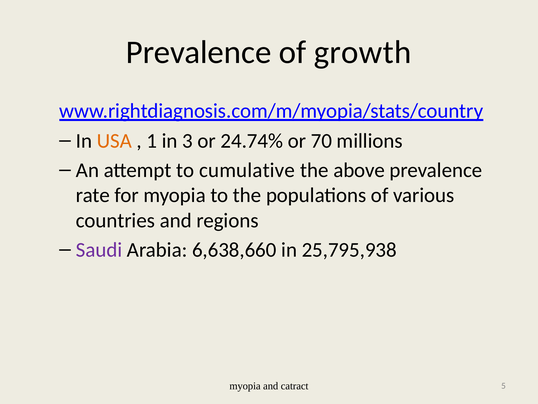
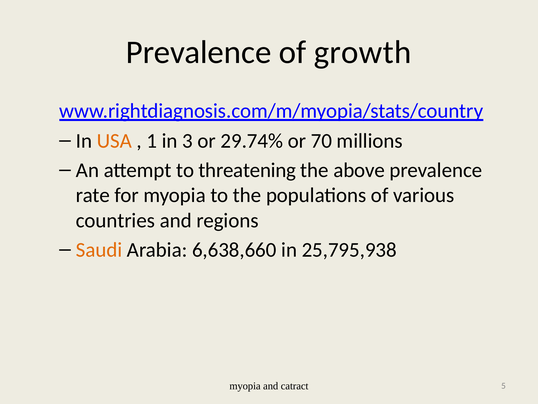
24.74%: 24.74% -> 29.74%
cumulative: cumulative -> threatening
Saudi colour: purple -> orange
